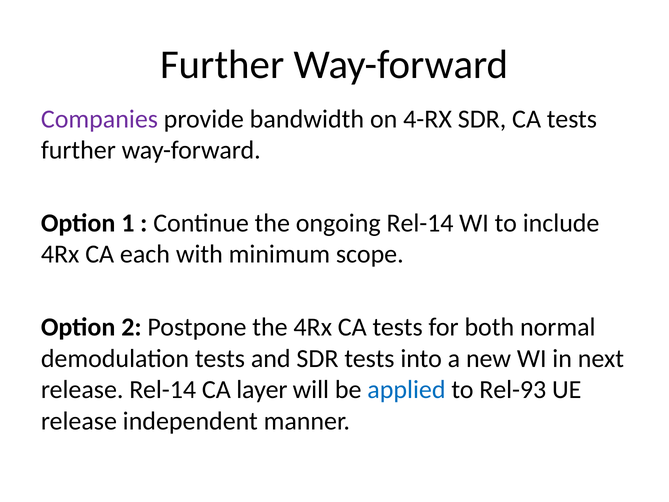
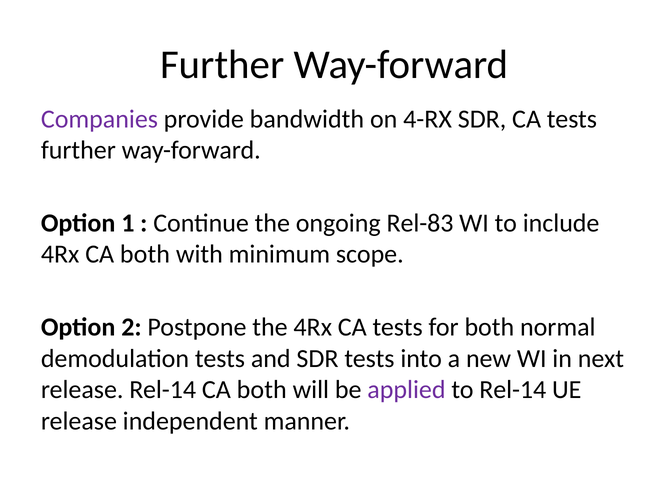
ongoing Rel-14: Rel-14 -> Rel-83
4Rx CA each: each -> both
Rel-14 CA layer: layer -> both
applied colour: blue -> purple
to Rel-93: Rel-93 -> Rel-14
